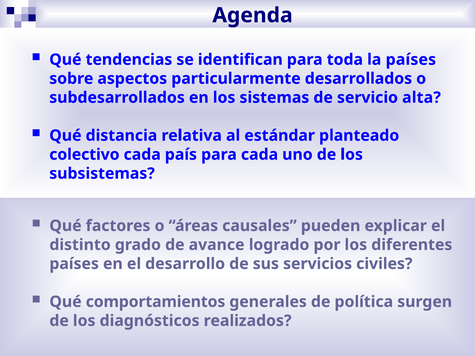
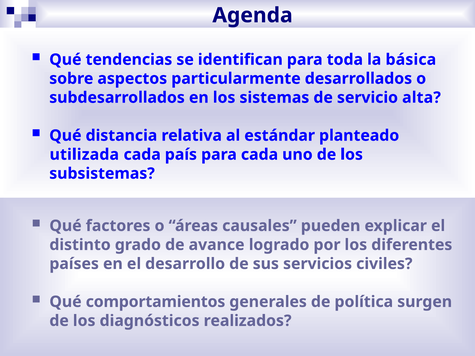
la países: países -> básica
colectivo: colectivo -> utilizada
